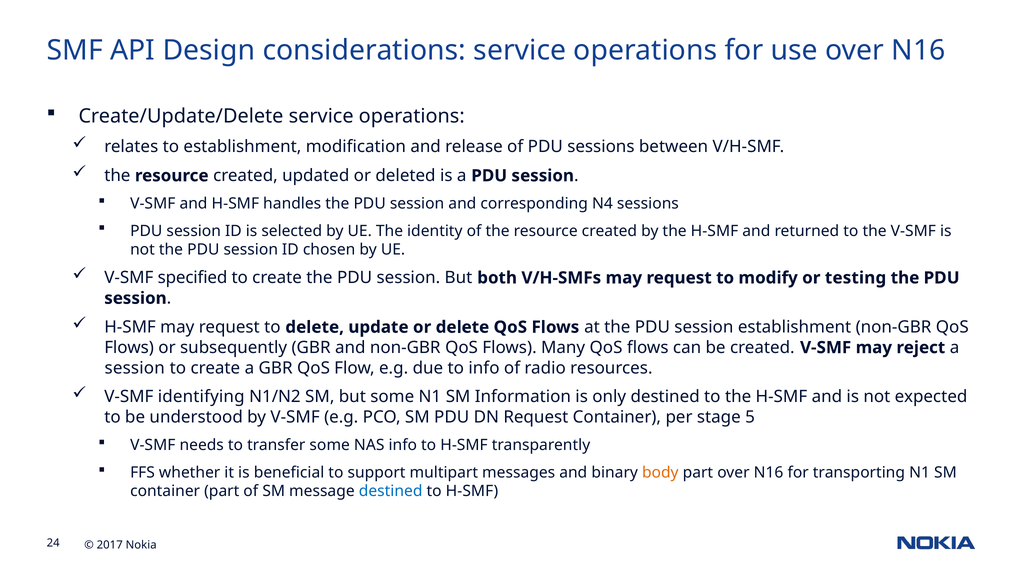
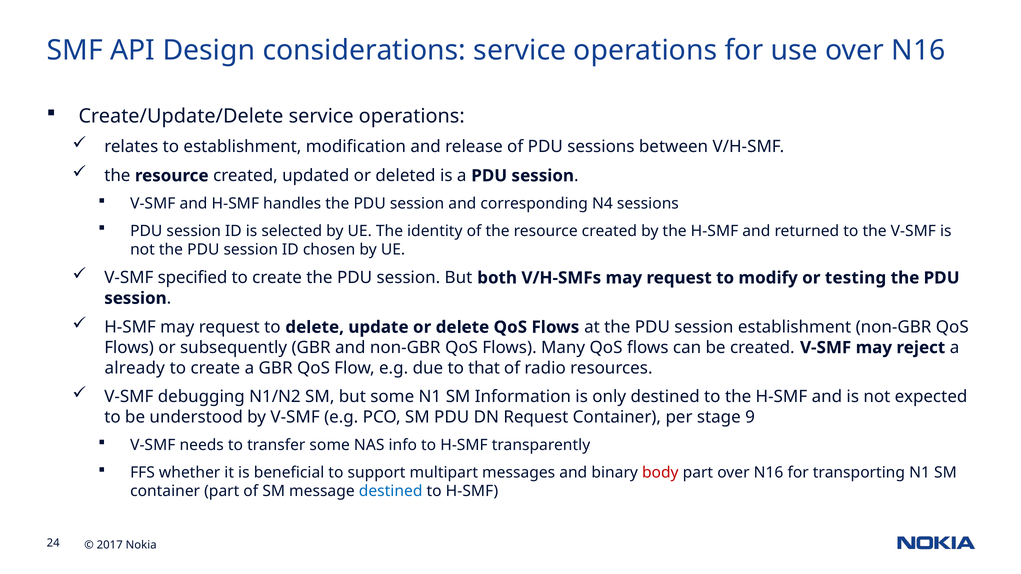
session at (135, 368): session -> already
to info: info -> that
identifying: identifying -> debugging
5: 5 -> 9
body colour: orange -> red
